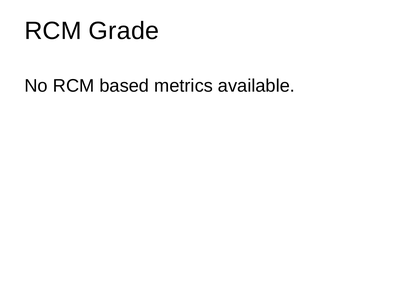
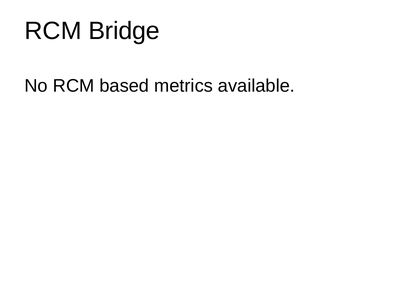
Grade: Grade -> Bridge
